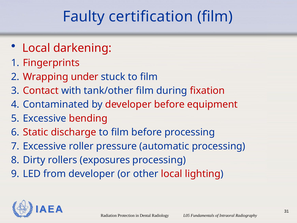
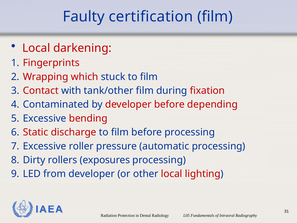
under: under -> which
equipment: equipment -> depending
